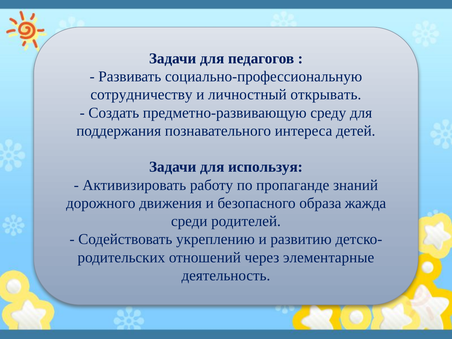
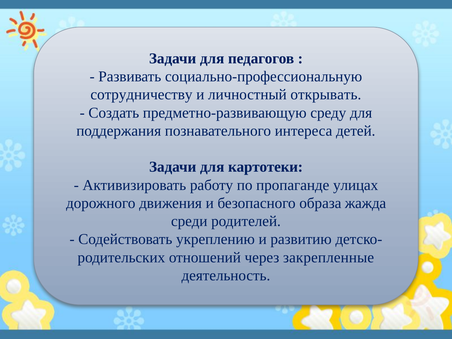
используя: используя -> картотеки
знаний: знаний -> улицах
элементарные: элементарные -> закрепленные
